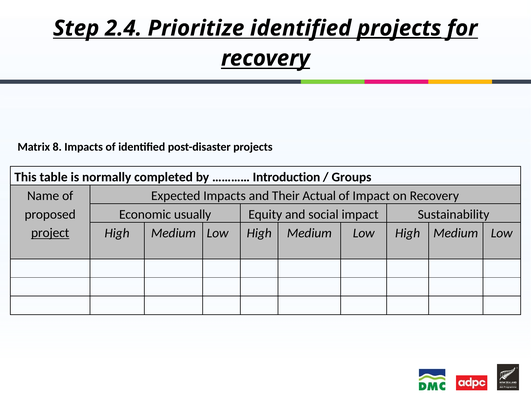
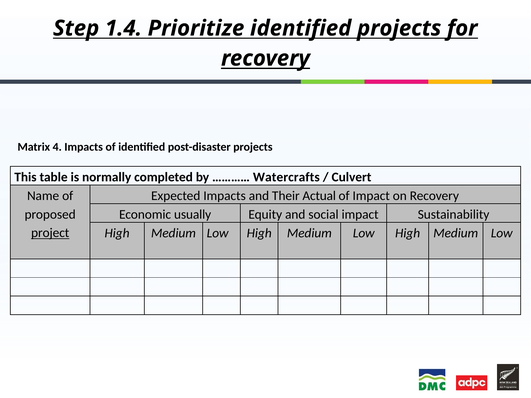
2.4: 2.4 -> 1.4
projects at (399, 28) underline: present -> none
8: 8 -> 4
Introduction: Introduction -> Watercrafts
Groups: Groups -> Culvert
